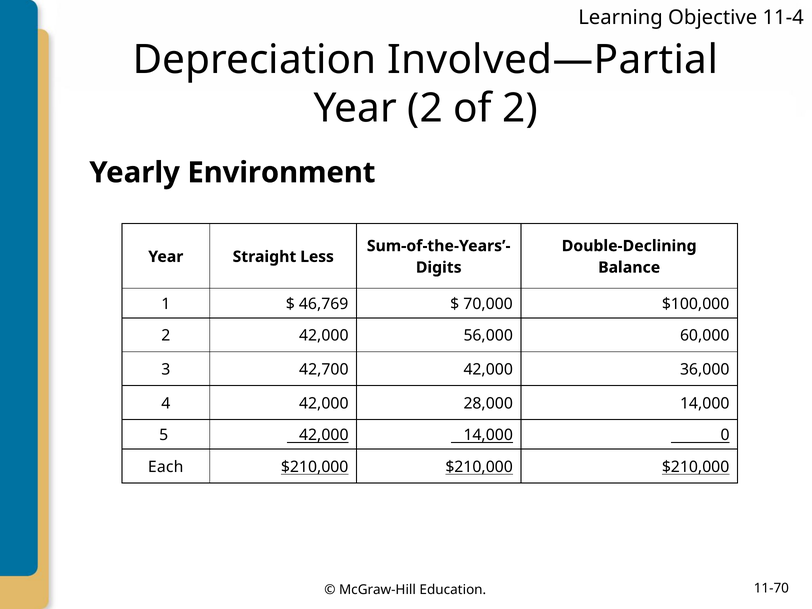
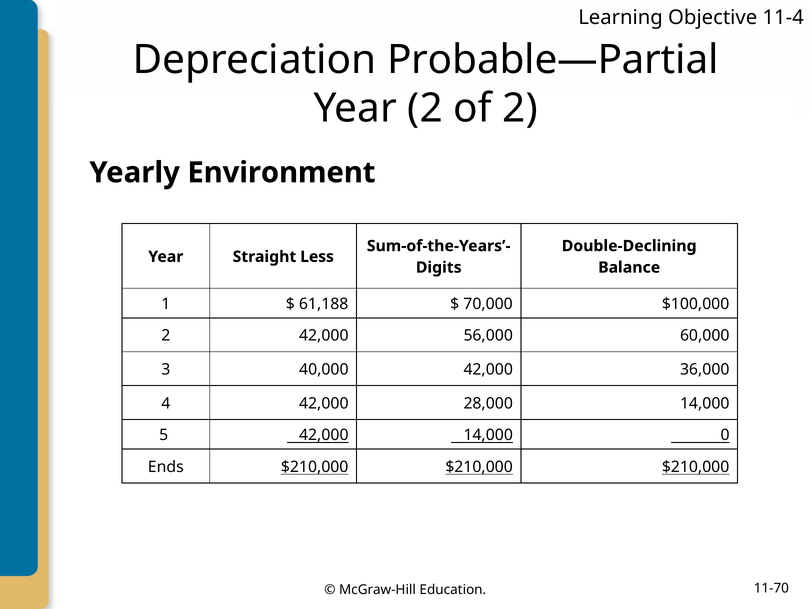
Involved—Partial: Involved—Partial -> Probable—Partial
46,769: 46,769 -> 61,188
42,700: 42,700 -> 40,000
Each: Each -> Ends
